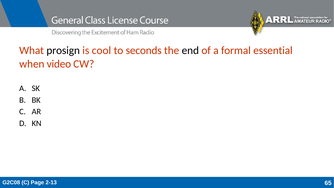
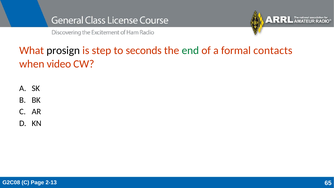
cool: cool -> step
end colour: black -> green
essential: essential -> contacts
